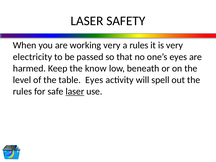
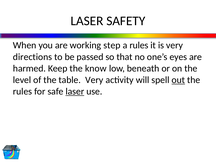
working very: very -> step
electricity: electricity -> directions
table Eyes: Eyes -> Very
out underline: none -> present
